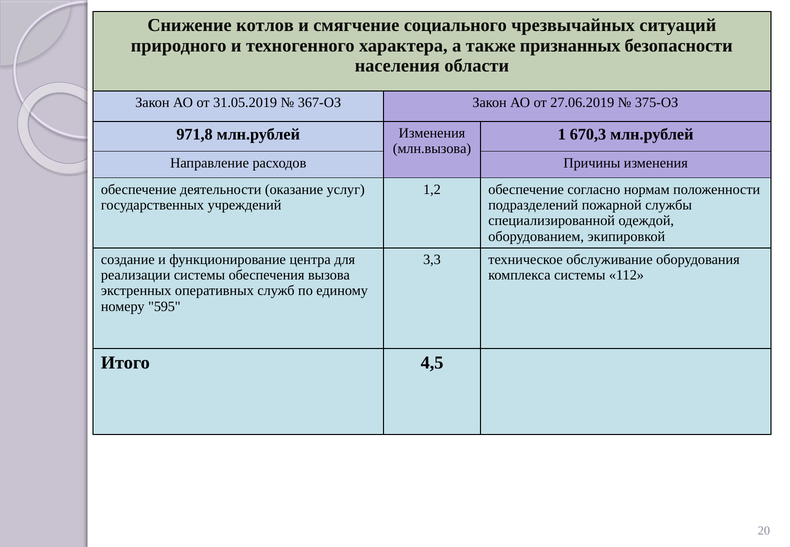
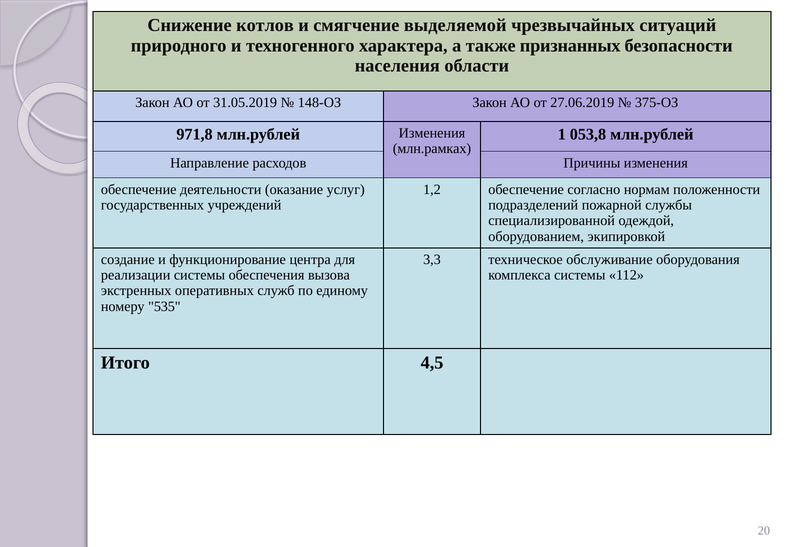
социального: социального -> выделяемой
367-ОЗ: 367-ОЗ -> 148-ОЗ
670,3: 670,3 -> 053,8
млн.вызова: млн.вызова -> млн.рамках
595: 595 -> 535
